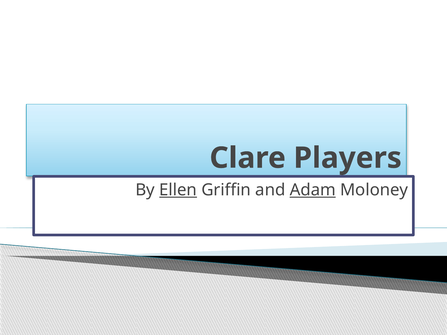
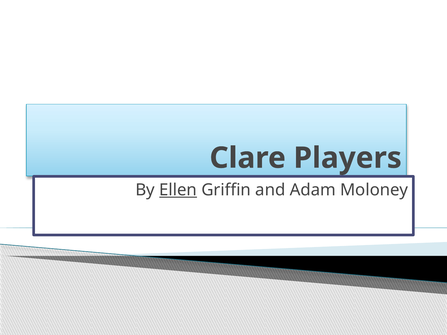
Adam underline: present -> none
